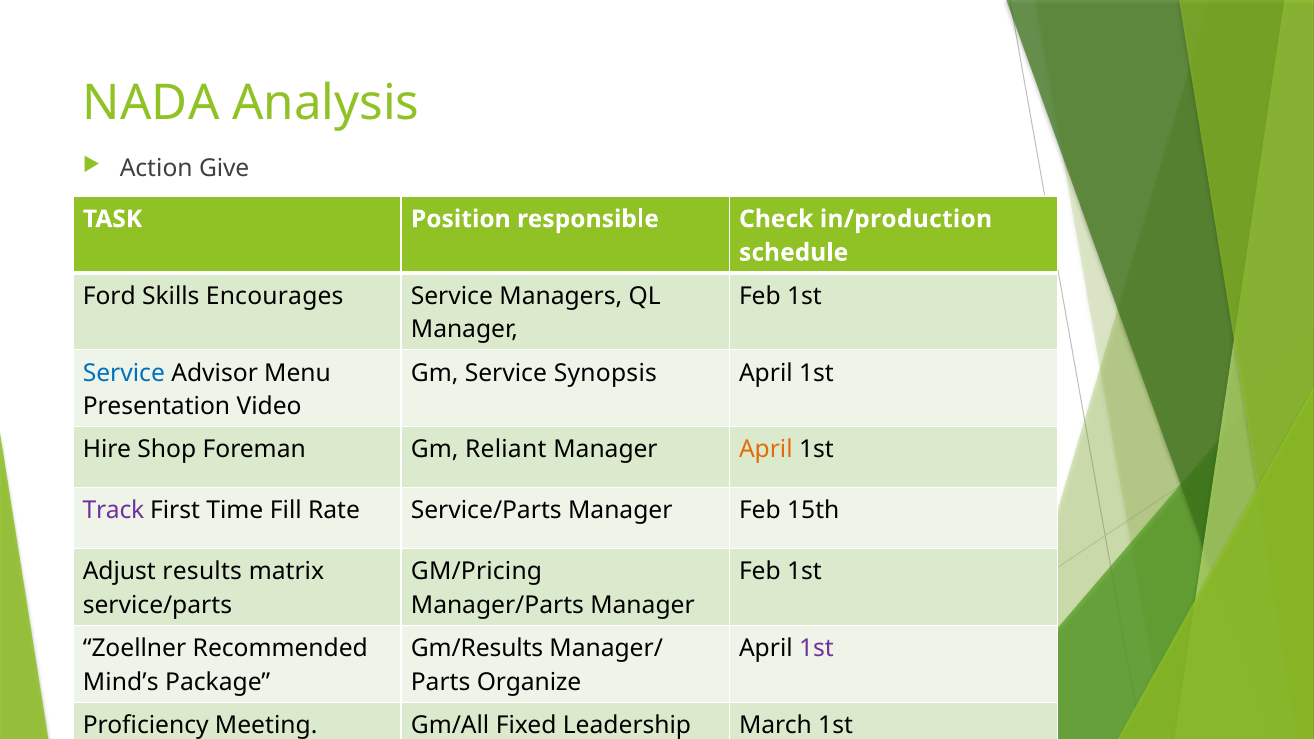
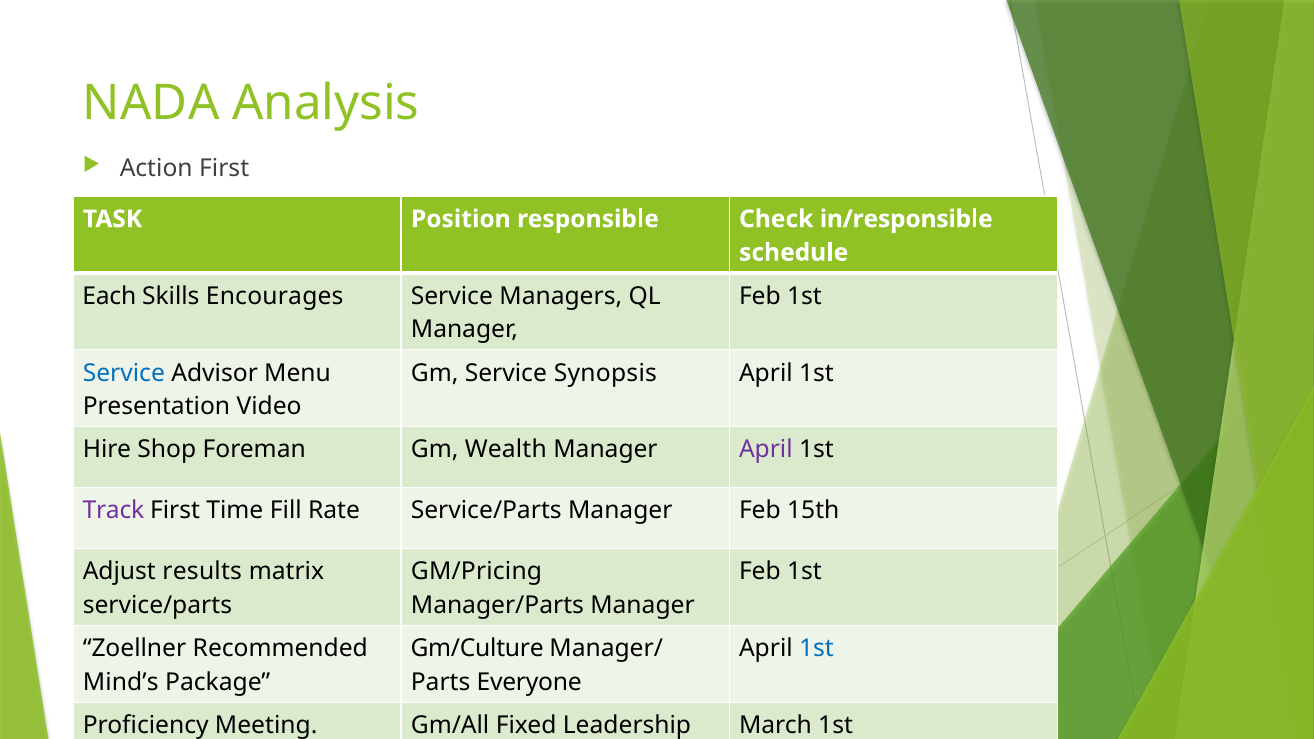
Action Give: Give -> First
in/production: in/production -> in/responsible
Ford: Ford -> Each
Reliant: Reliant -> Wealth
April at (766, 450) colour: orange -> purple
Gm/Results: Gm/Results -> Gm/Culture
1st at (816, 649) colour: purple -> blue
Organize: Organize -> Everyone
